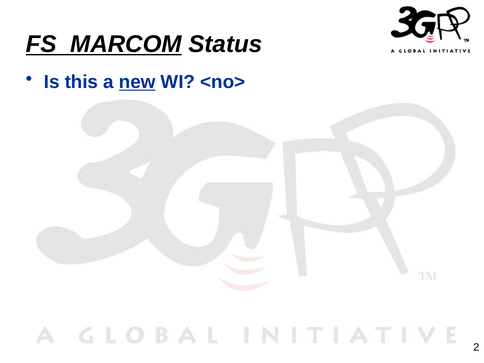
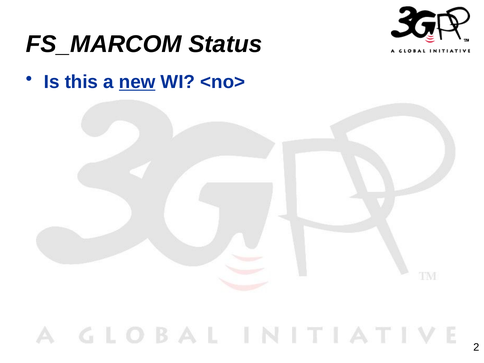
FS_MARCOM underline: present -> none
